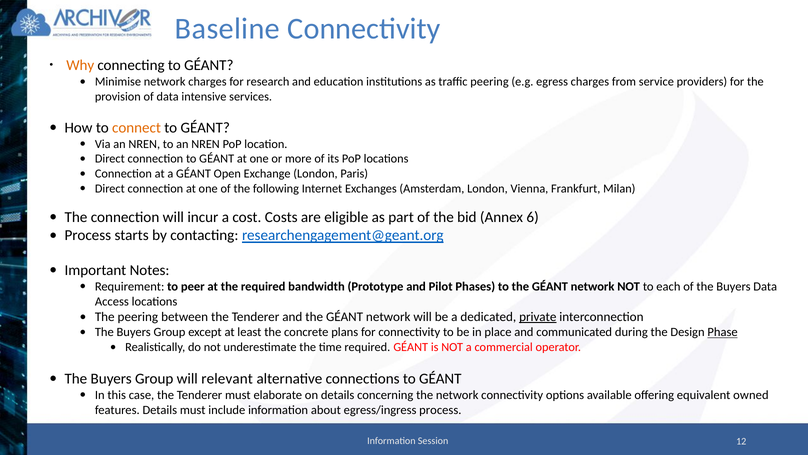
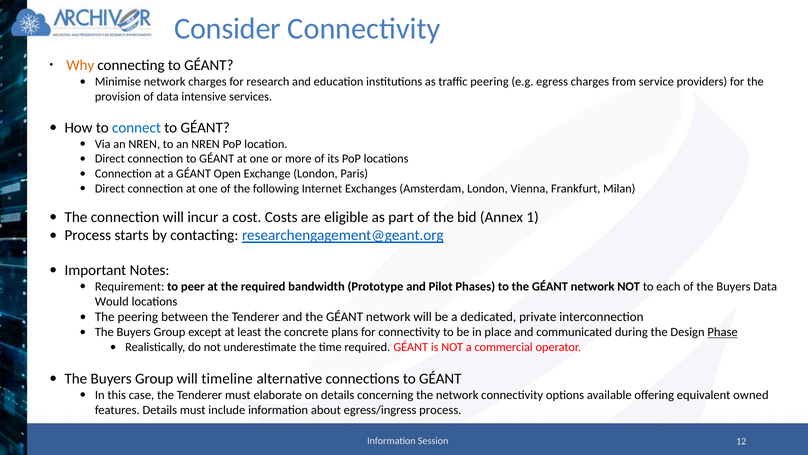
Baseline: Baseline -> Consider
connect colour: orange -> blue
6: 6 -> 1
Access: Access -> Would
private underline: present -> none
relevant: relevant -> timeline
